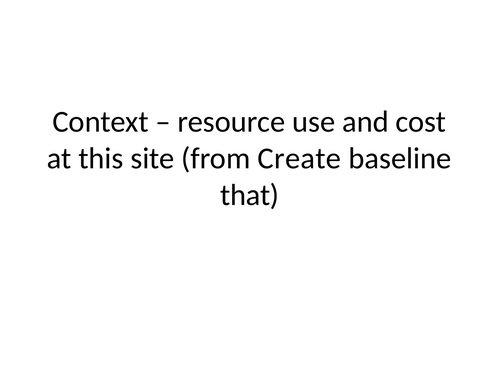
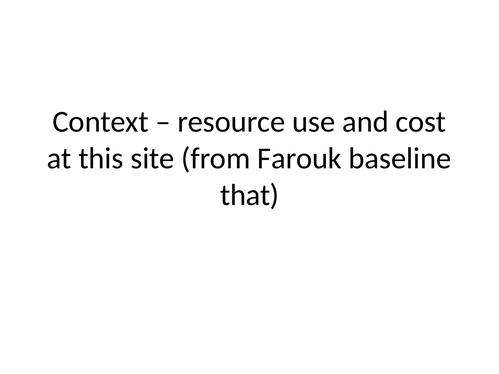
Create: Create -> Farouk
